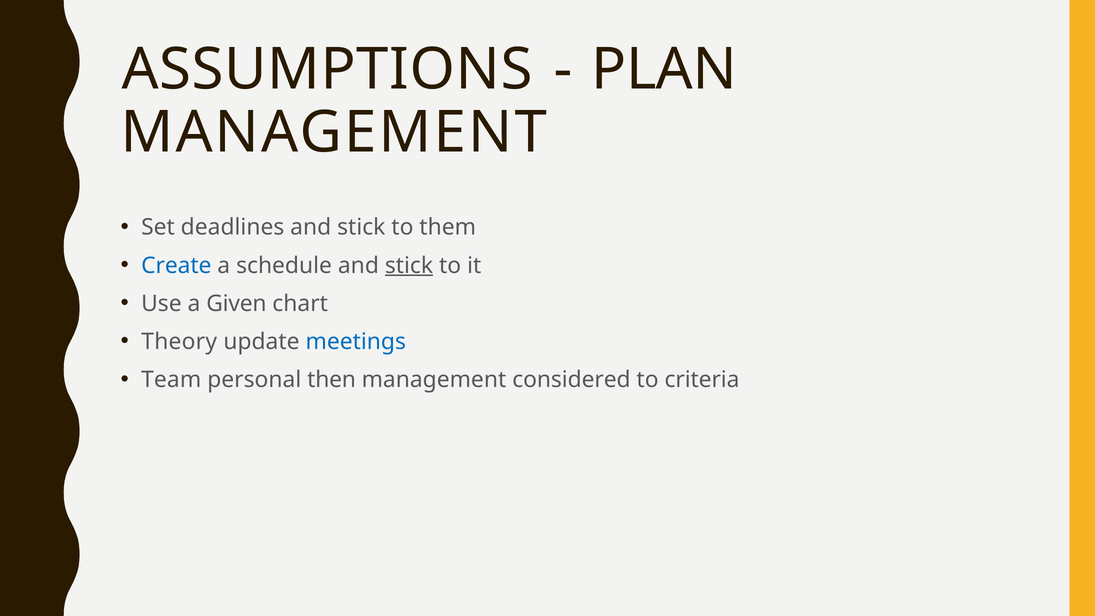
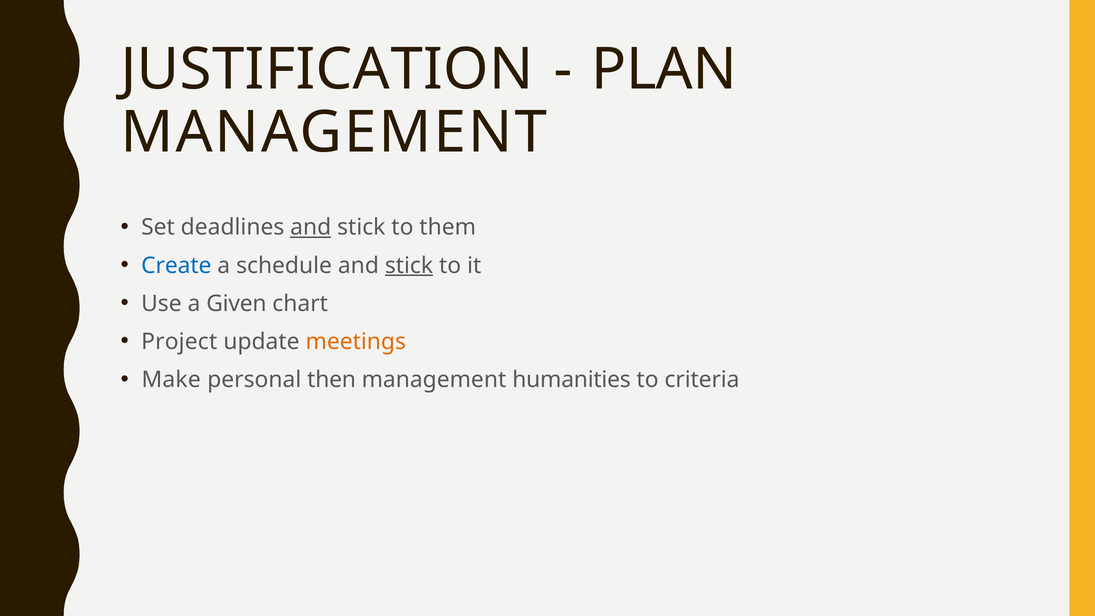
ASSUMPTIONS: ASSUMPTIONS -> JUSTIFICATION
and at (311, 227) underline: none -> present
Theory: Theory -> Project
meetings colour: blue -> orange
Team: Team -> Make
considered: considered -> humanities
